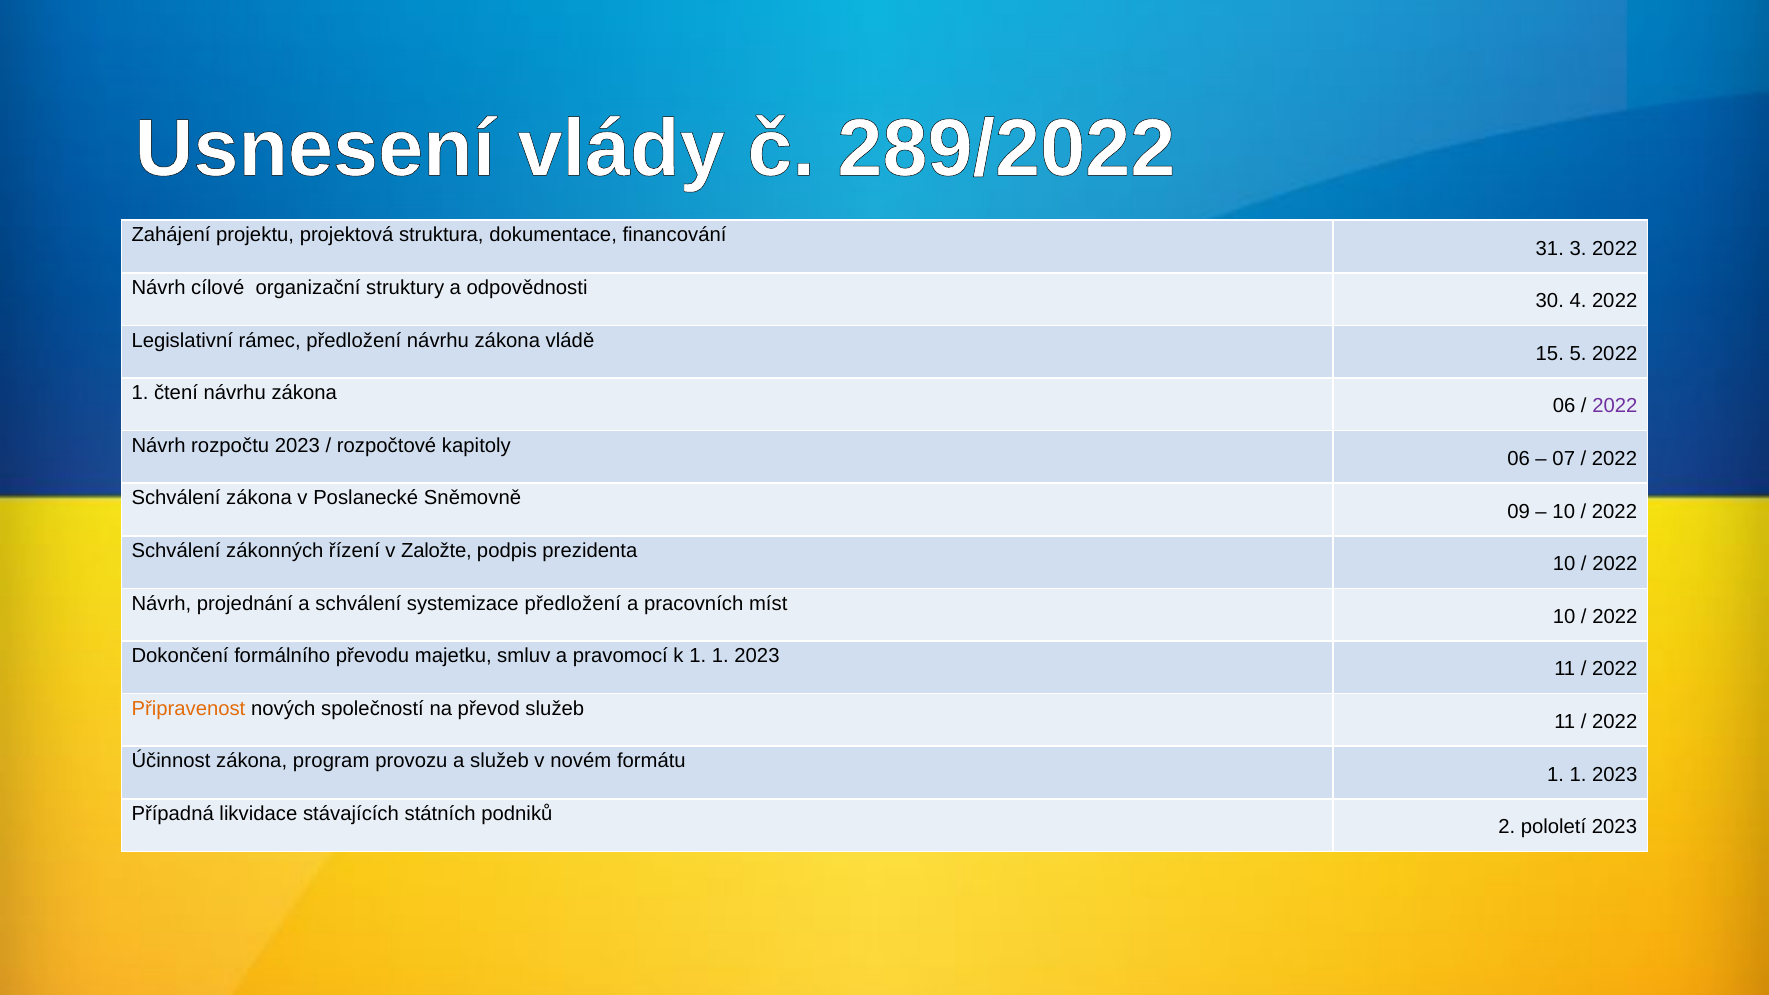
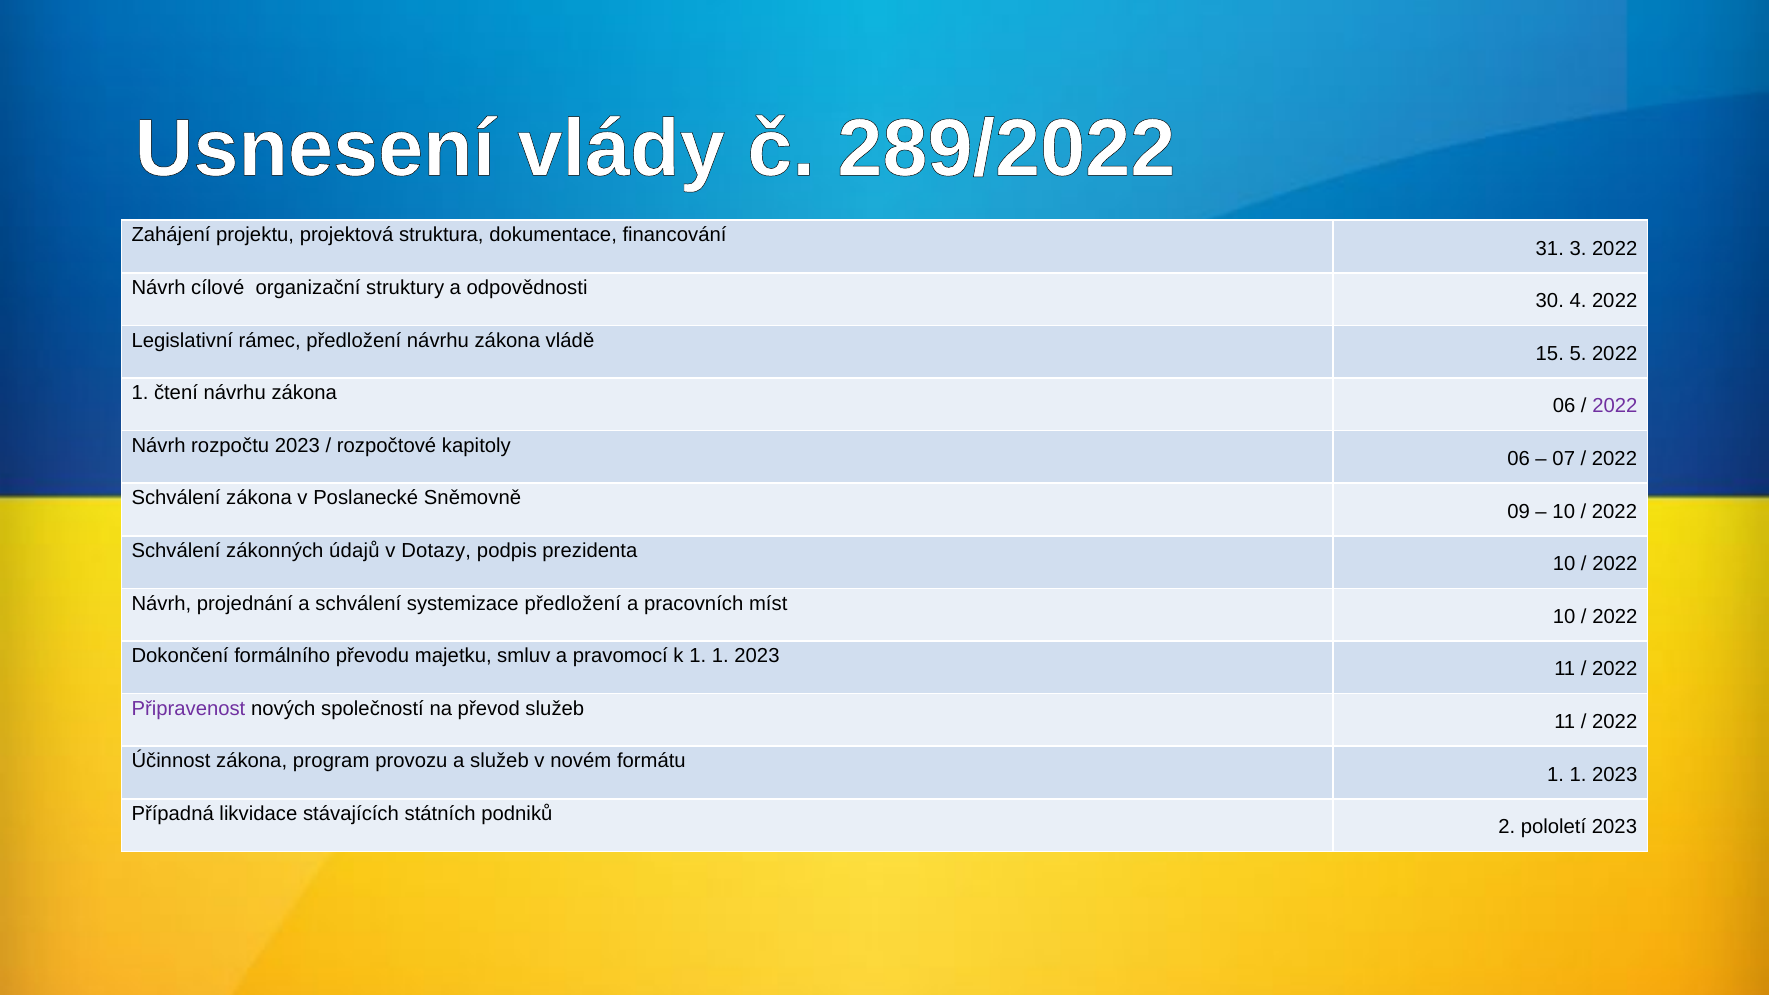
řízení: řízení -> údajů
Založte: Založte -> Dotazy
Připravenost colour: orange -> purple
